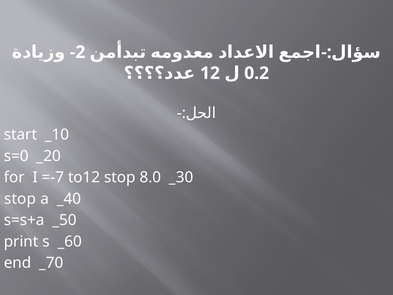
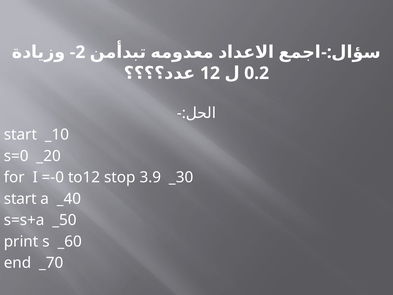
=-7: =-7 -> =-0
8.0: 8.0 -> 3.9
stop at (20, 199): stop -> start
